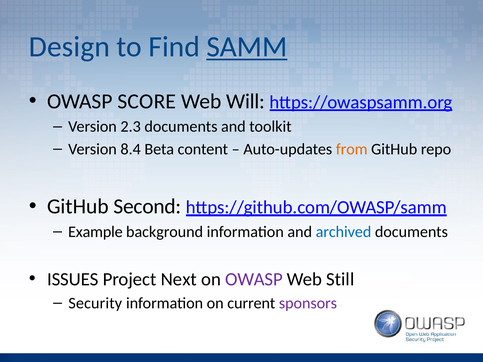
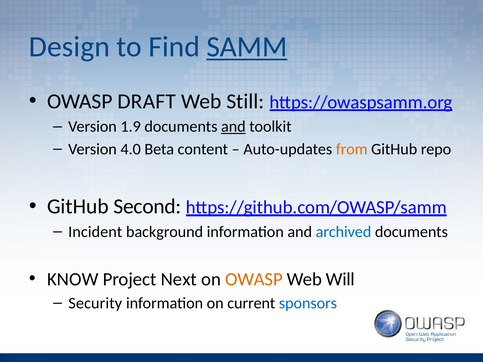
SCORE: SCORE -> DRAFT
Will: Will -> Still
2.3: 2.3 -> 1.9
and at (233, 127) underline: none -> present
8.4: 8.4 -> 4.0
Example: Example -> Incident
ISSUES: ISSUES -> KNOW
OWASP at (254, 279) colour: purple -> orange
Still: Still -> Will
sponsors colour: purple -> blue
